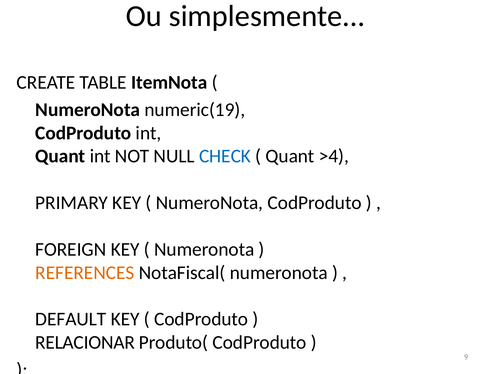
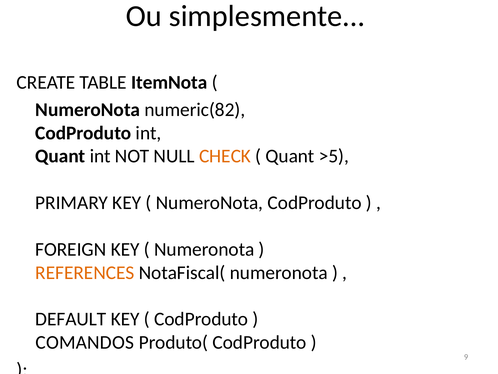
numeric(19: numeric(19 -> numeric(82
CHECK colour: blue -> orange
>4: >4 -> >5
RELACIONAR: RELACIONAR -> COMANDOS
